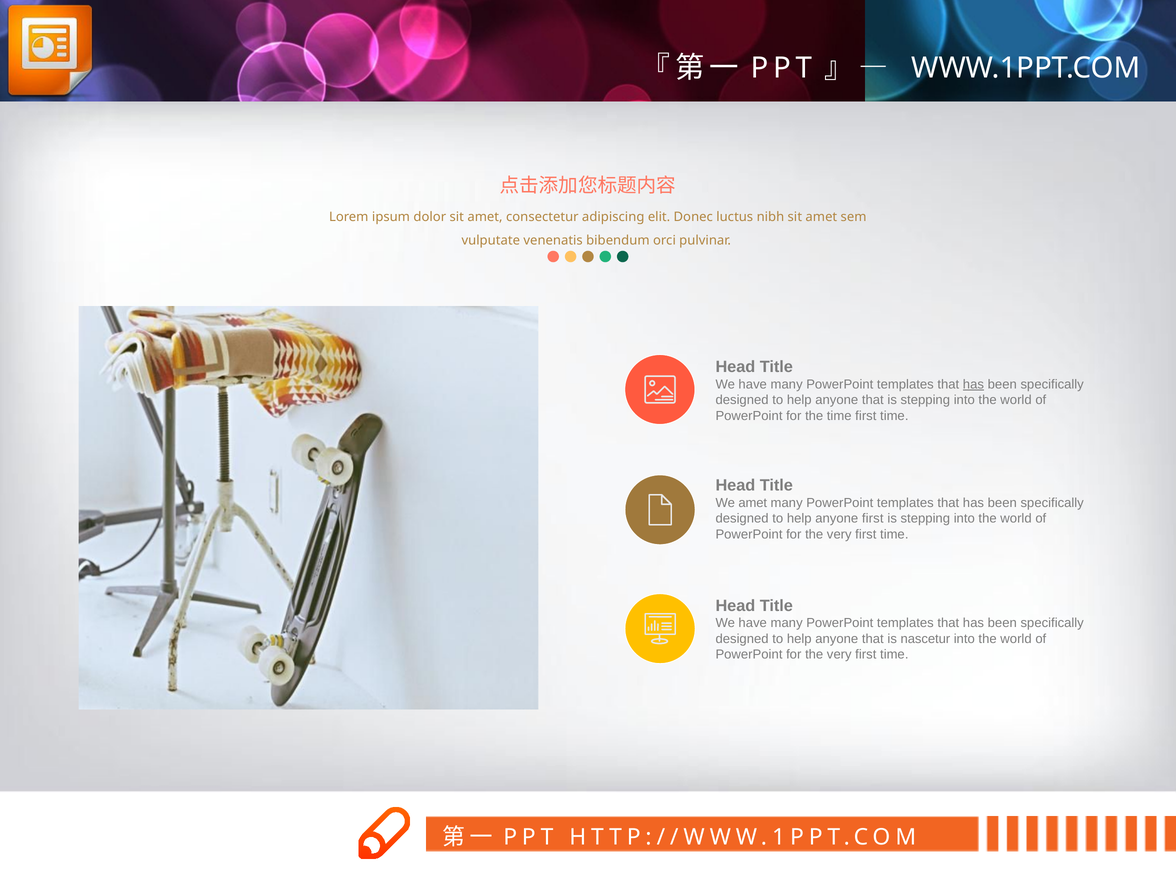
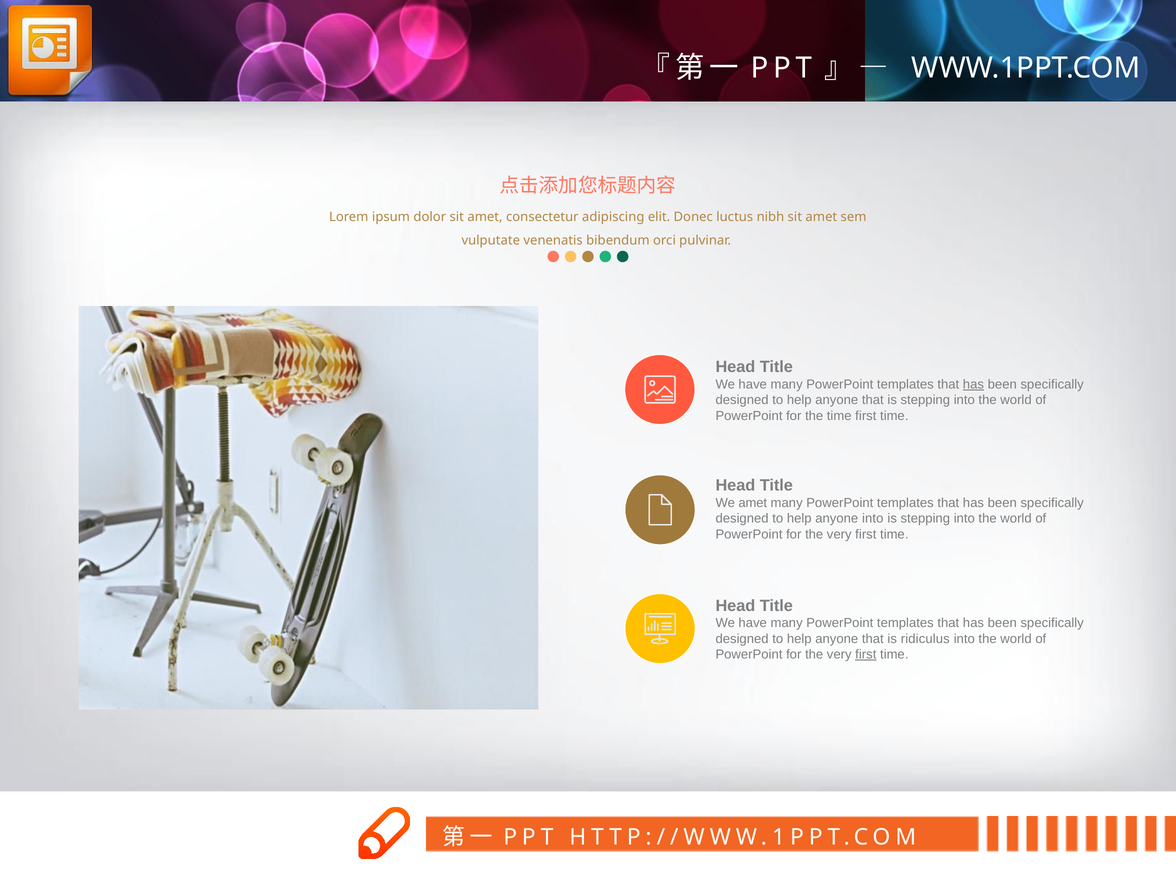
anyone first: first -> into
nascetur: nascetur -> ridiculus
first at (866, 654) underline: none -> present
